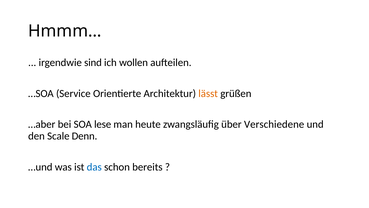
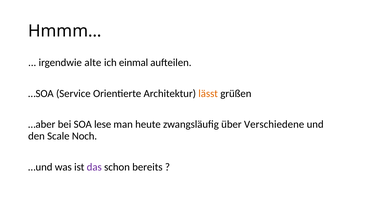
sind: sind -> alte
wollen: wollen -> einmal
Denn: Denn -> Noch
das colour: blue -> purple
